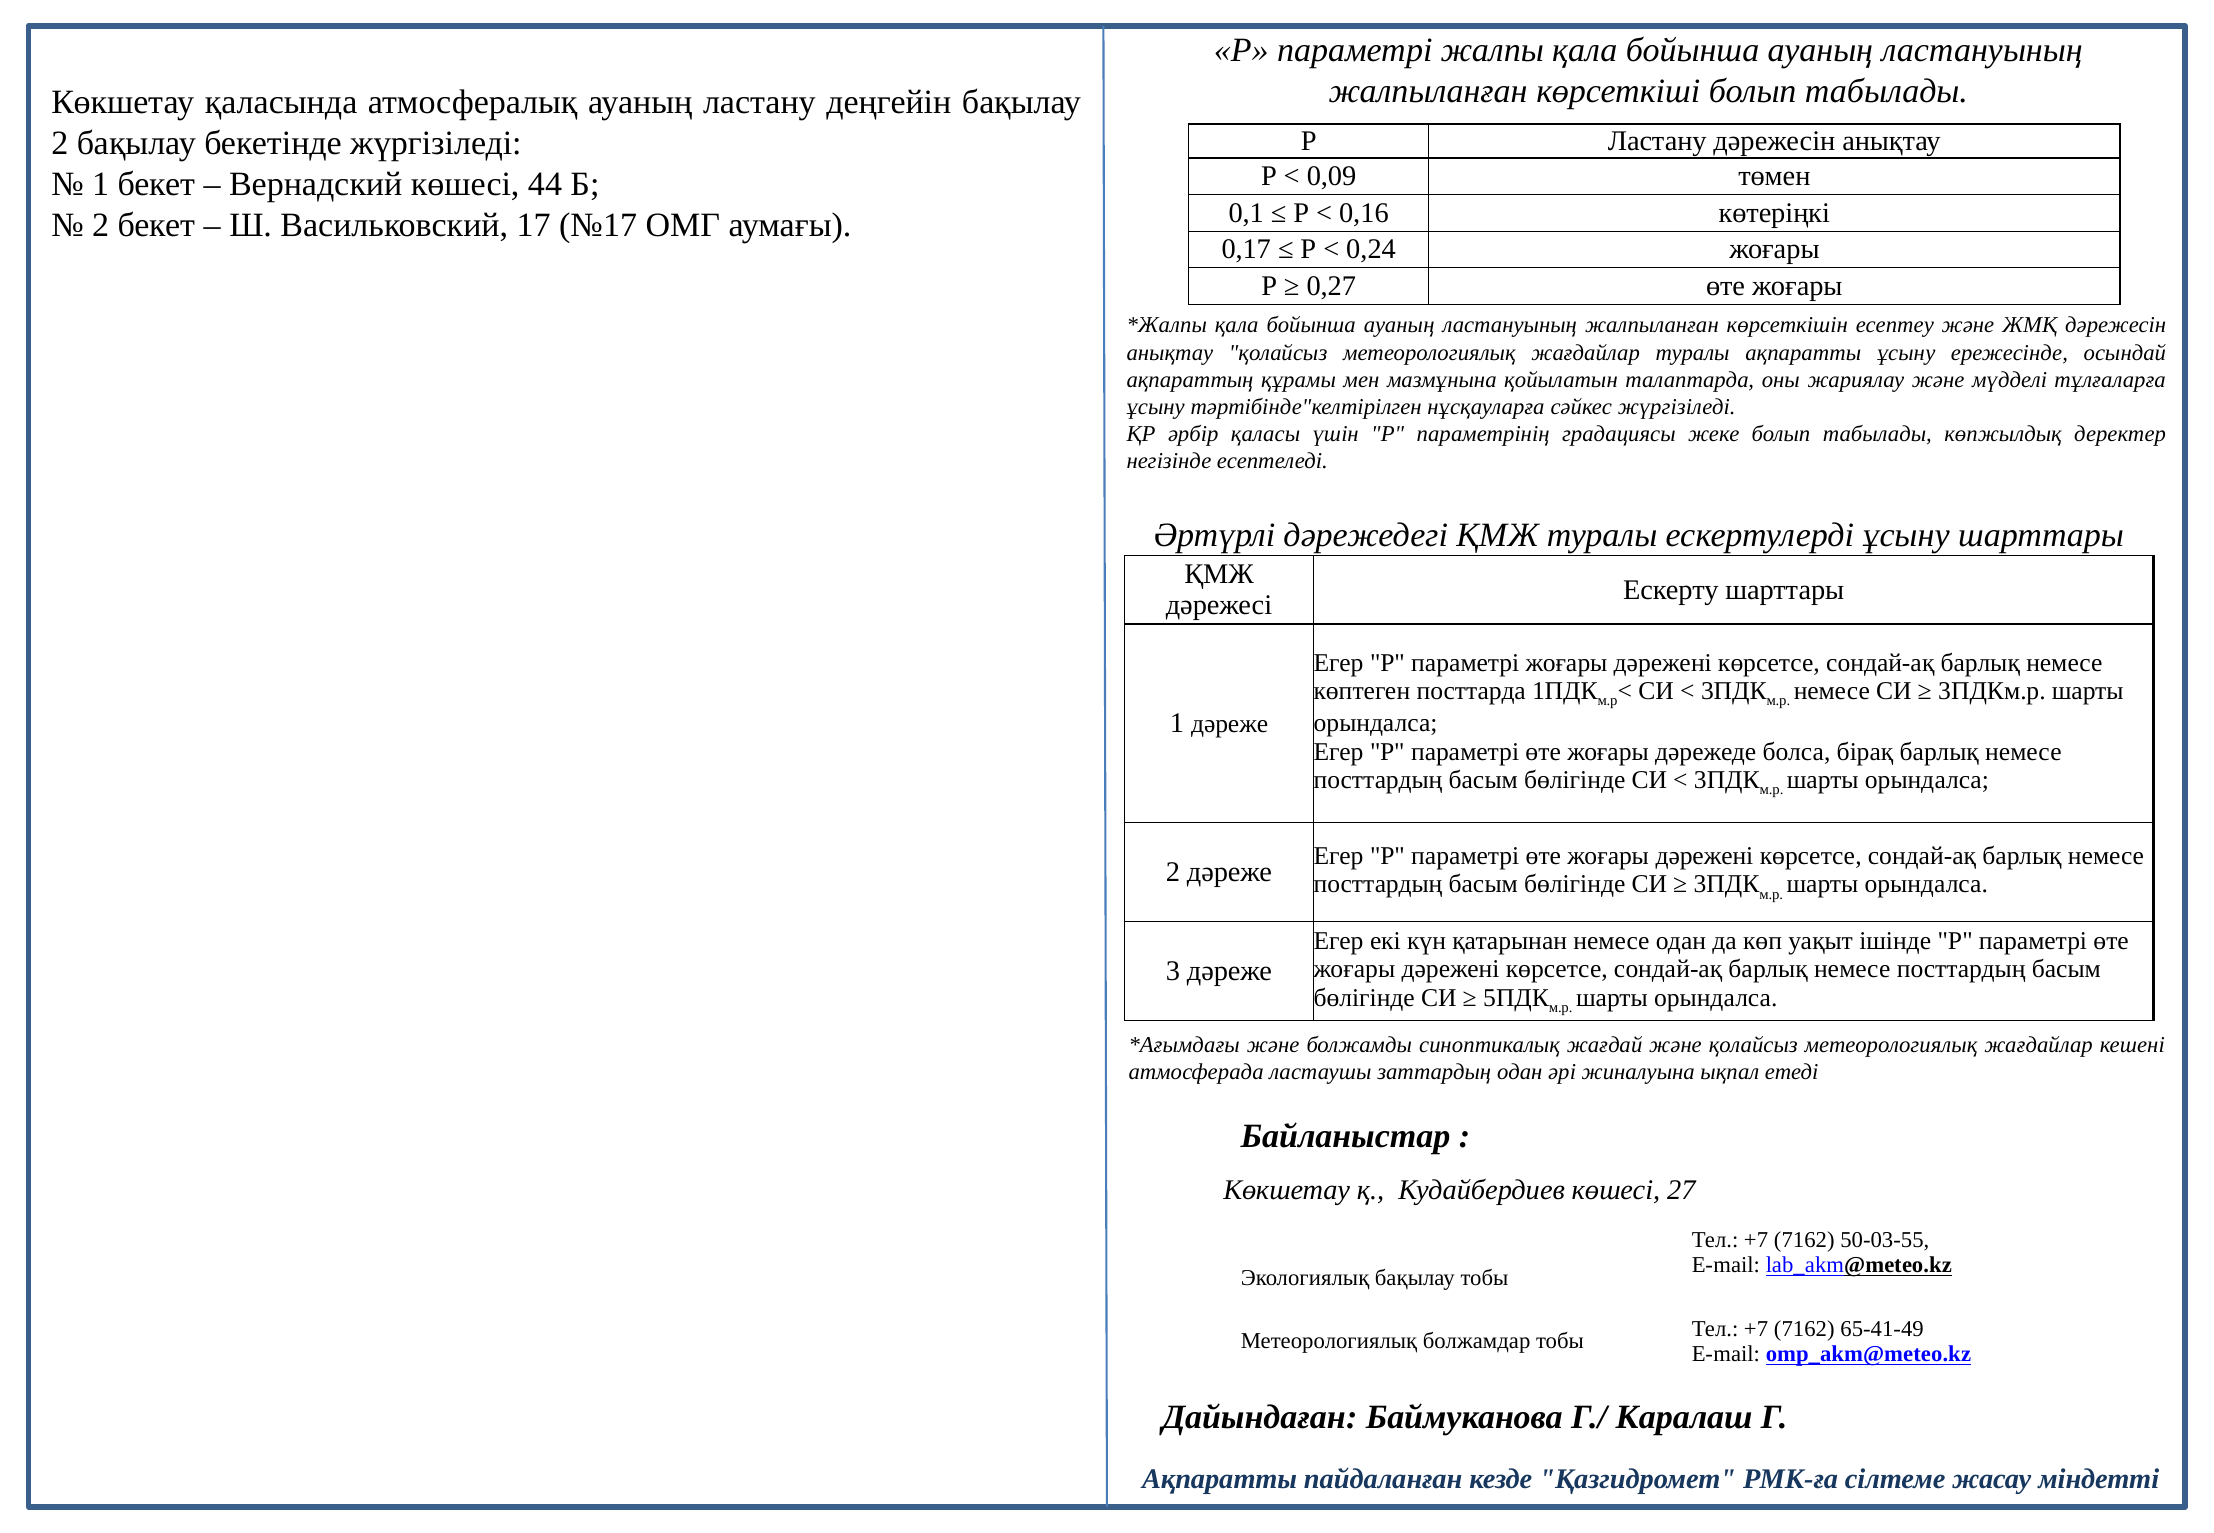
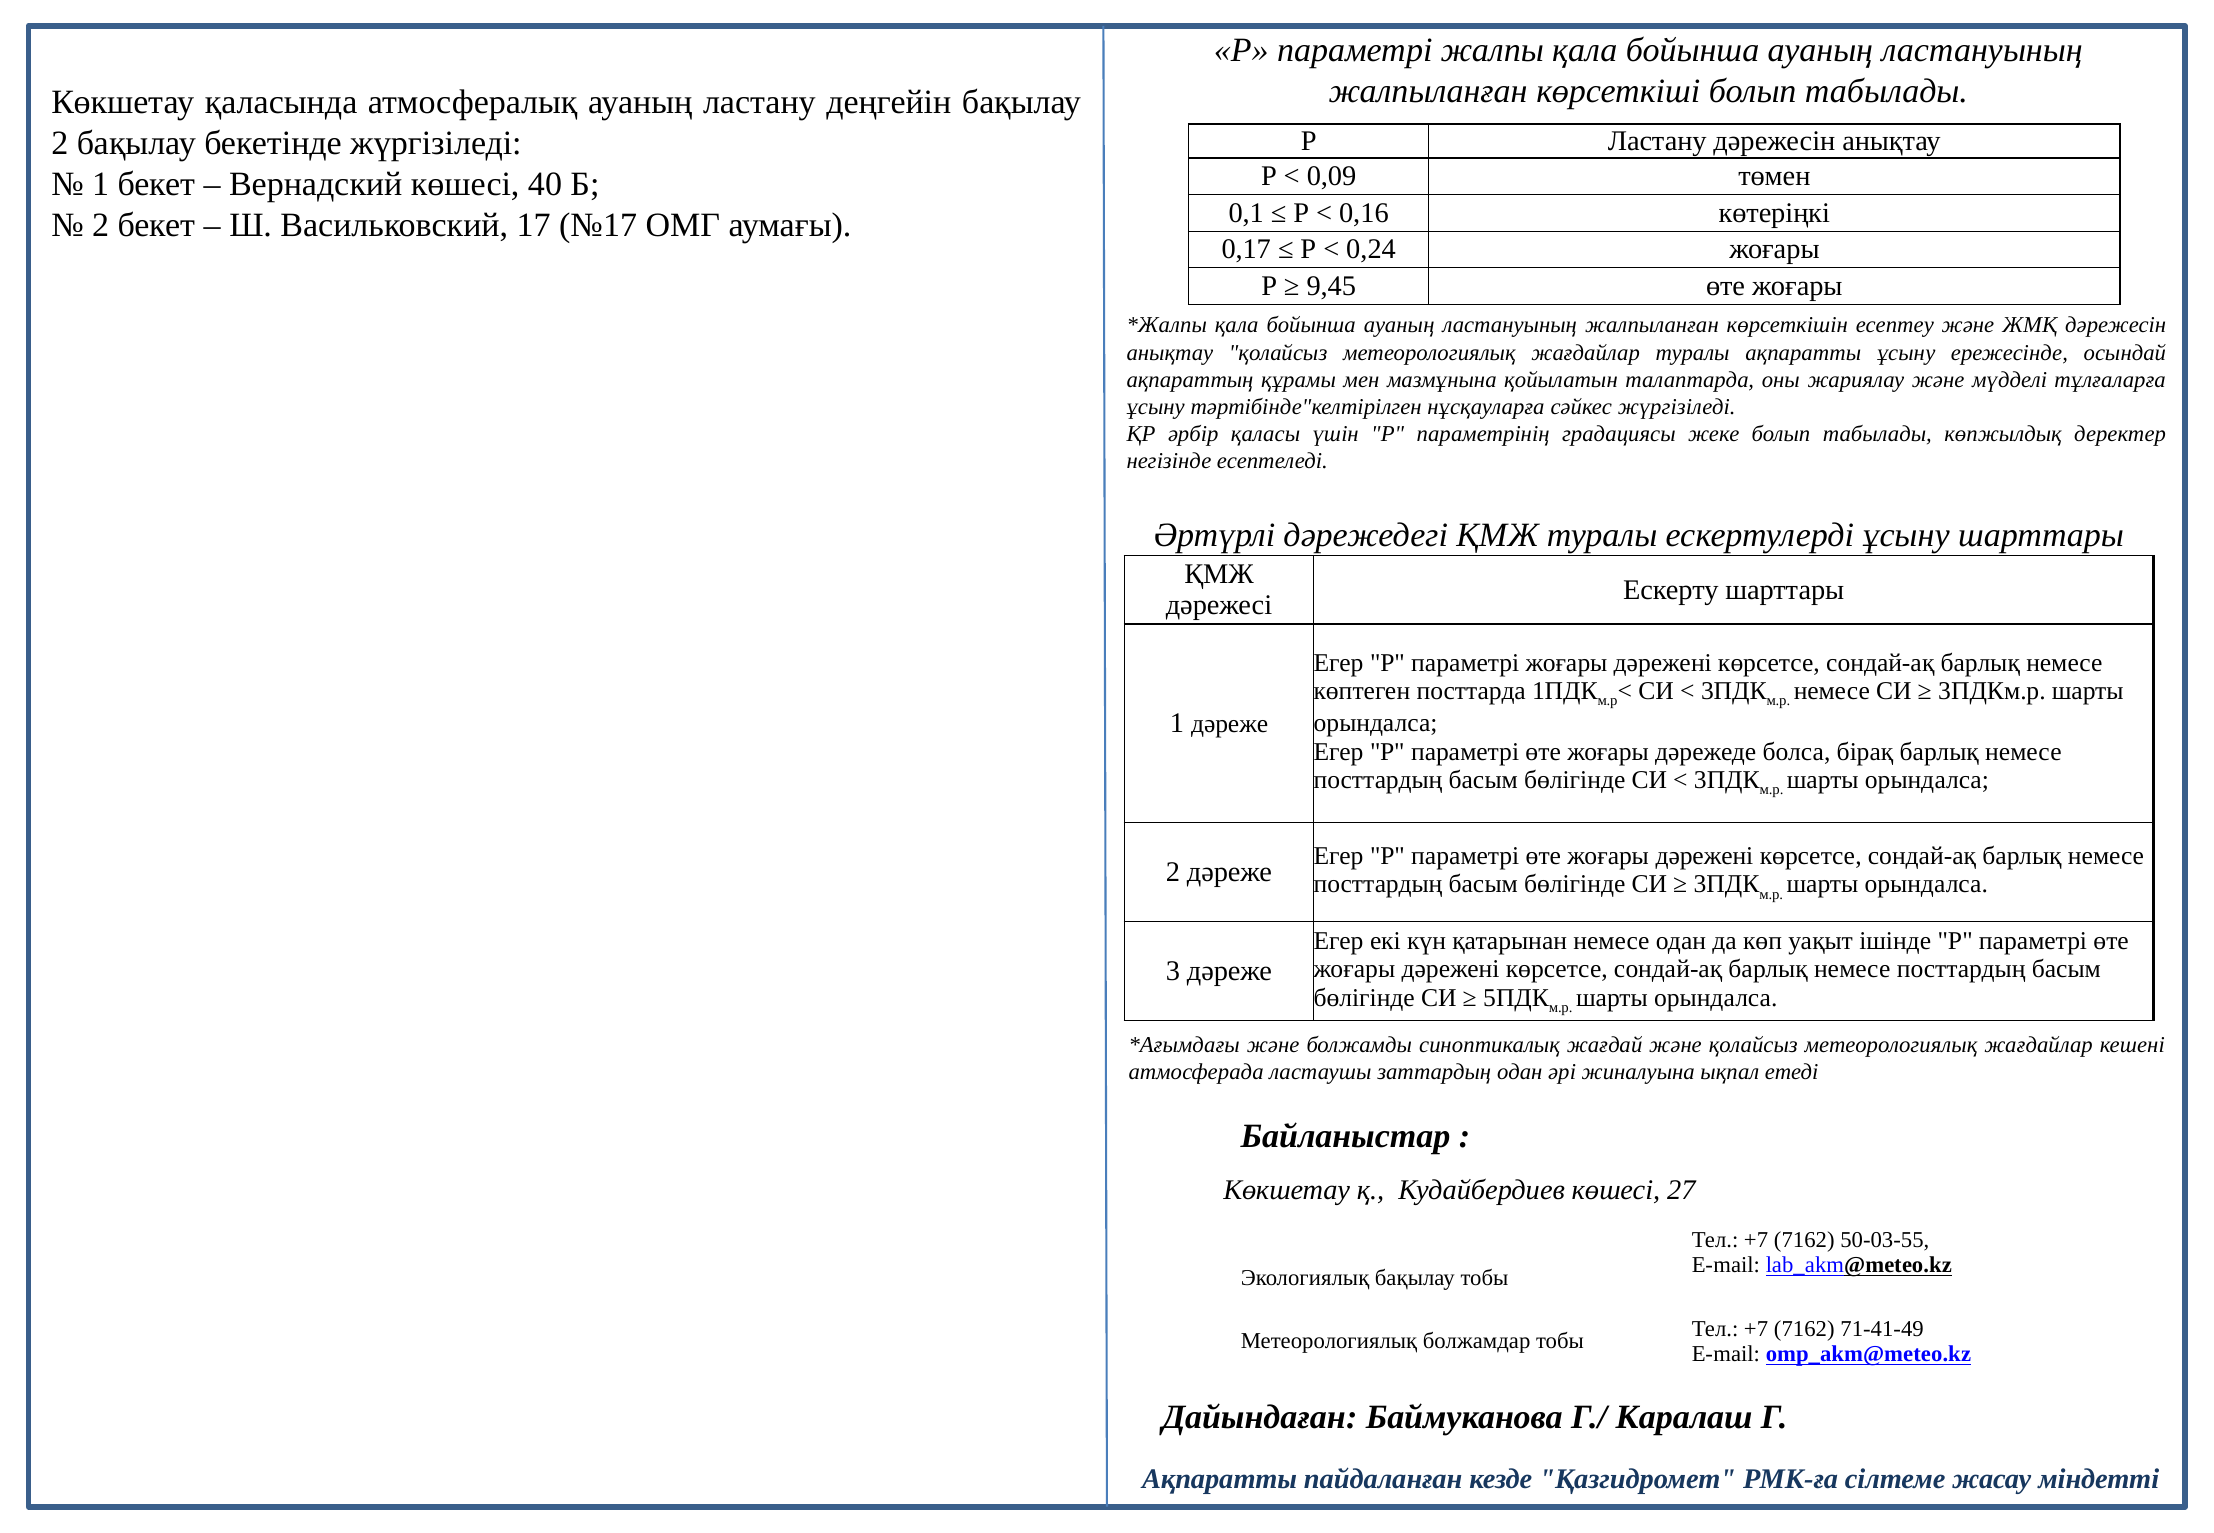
44: 44 -> 40
0,27: 0,27 -> 9,45
65-41-49: 65-41-49 -> 71-41-49
